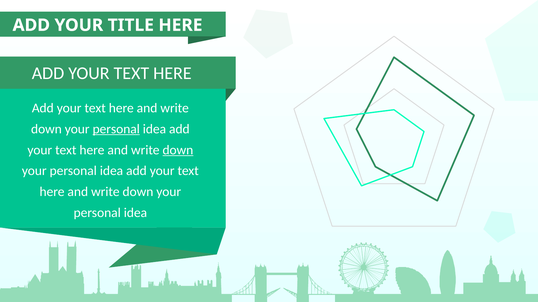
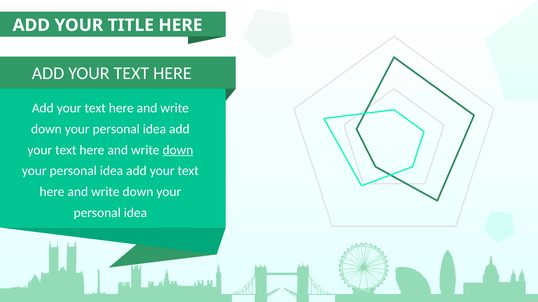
personal at (116, 129) underline: present -> none
